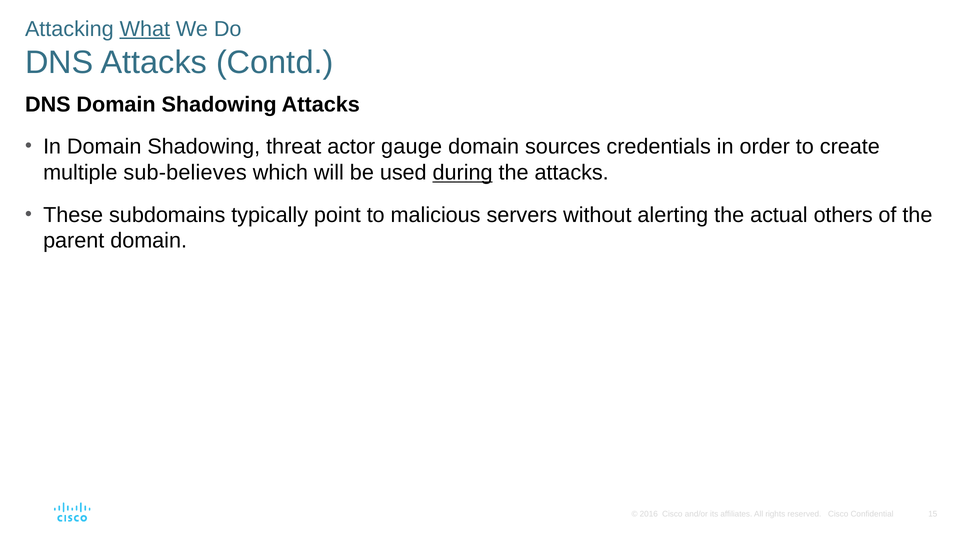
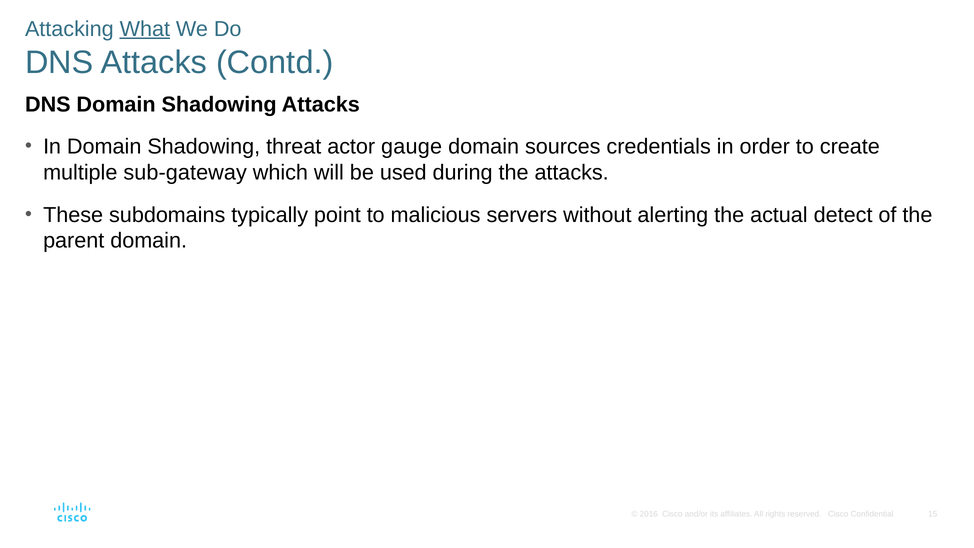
sub-believes: sub-believes -> sub-gateway
during underline: present -> none
others: others -> detect
